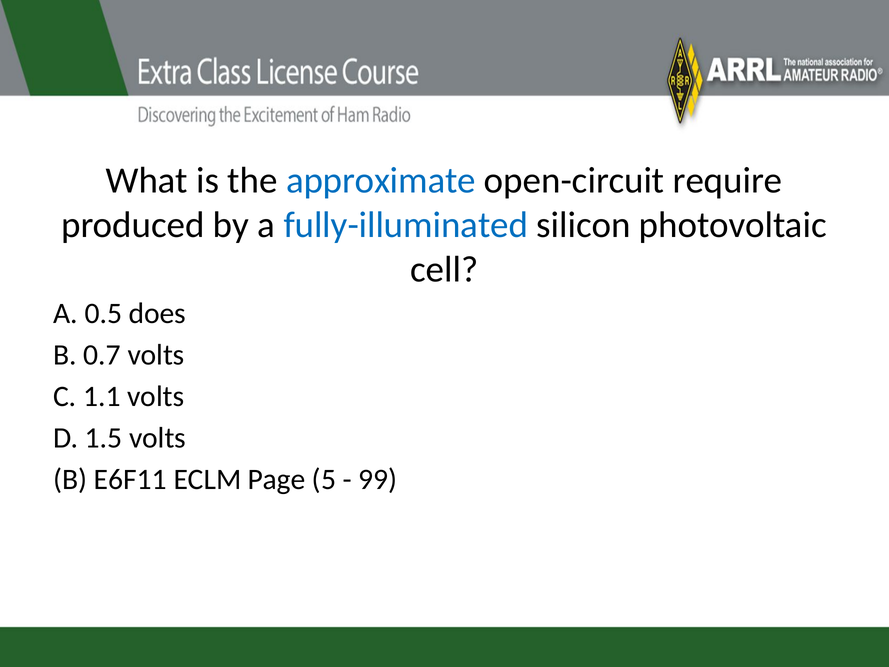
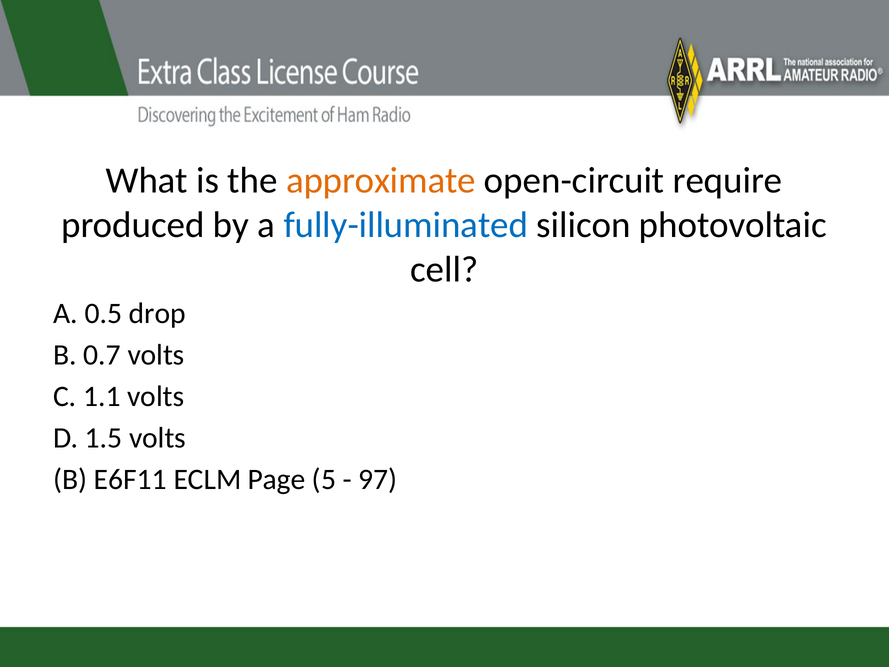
approximate colour: blue -> orange
does: does -> drop
99: 99 -> 97
